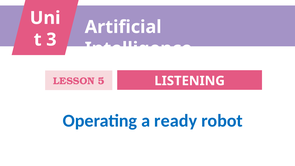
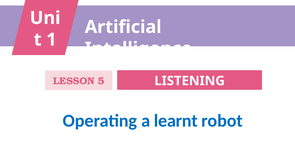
3: 3 -> 1
ready: ready -> learnt
